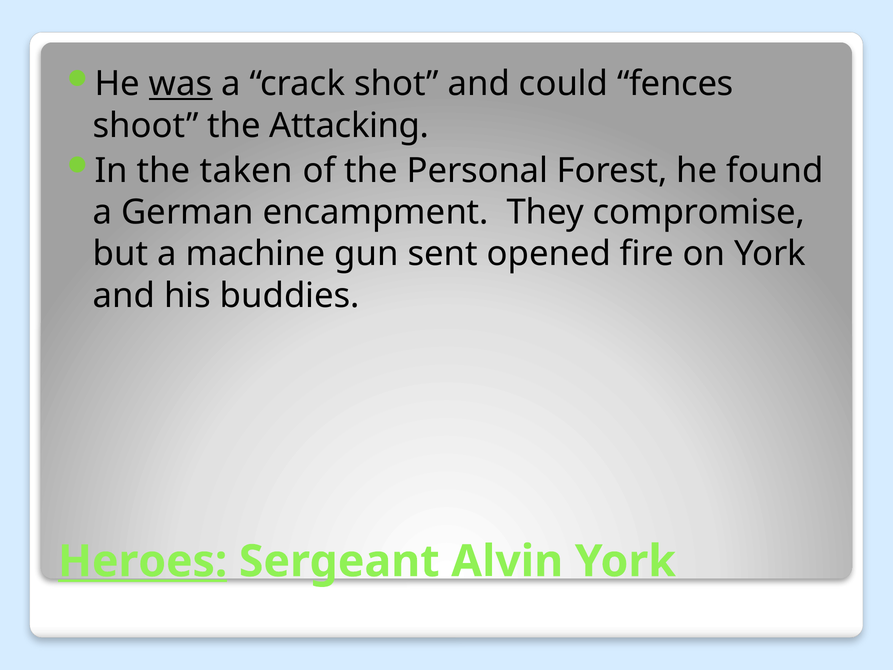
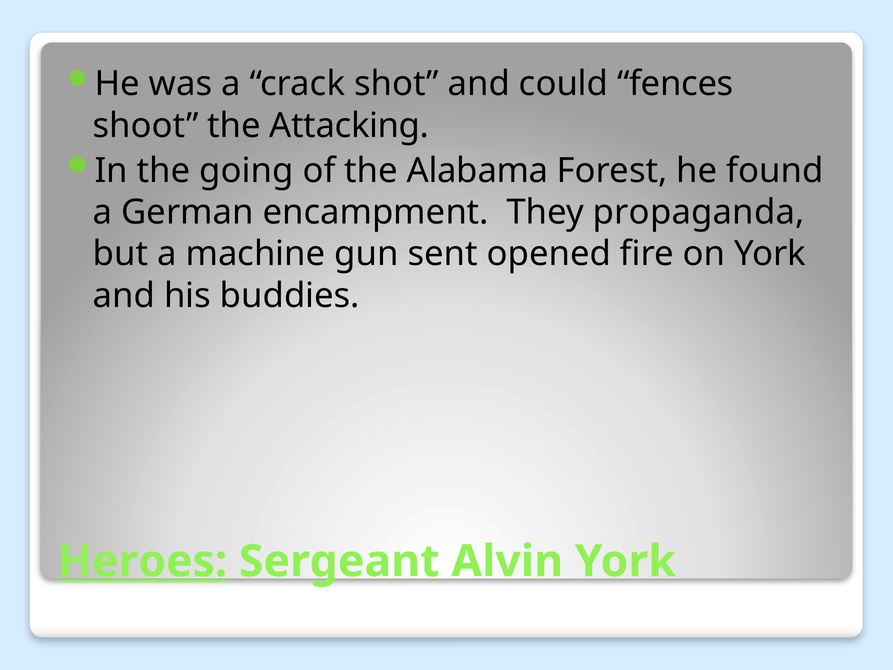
was underline: present -> none
taken: taken -> going
Personal: Personal -> Alabama
compromise: compromise -> propaganda
